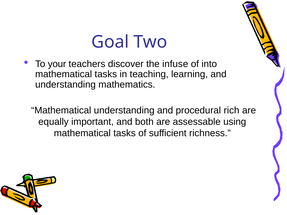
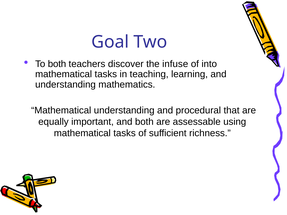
To your: your -> both
rich: rich -> that
